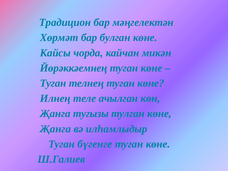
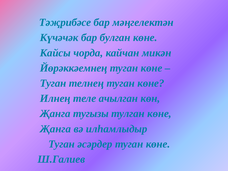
Традицион: Традицион -> Тәҗрибәсе
Хөрмәт: Хөрмәт -> Күчәчәк
бүгенге: бүгенге -> әсәрдер
